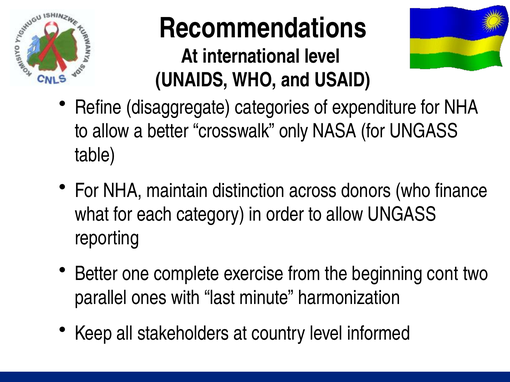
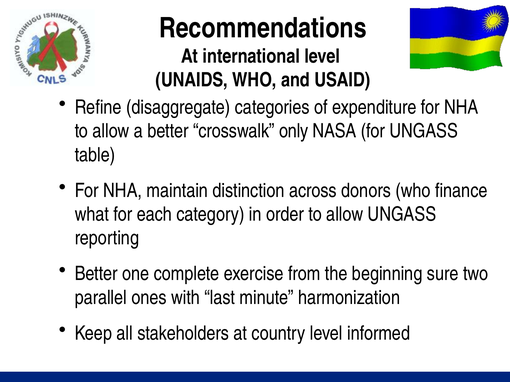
cont: cont -> sure
